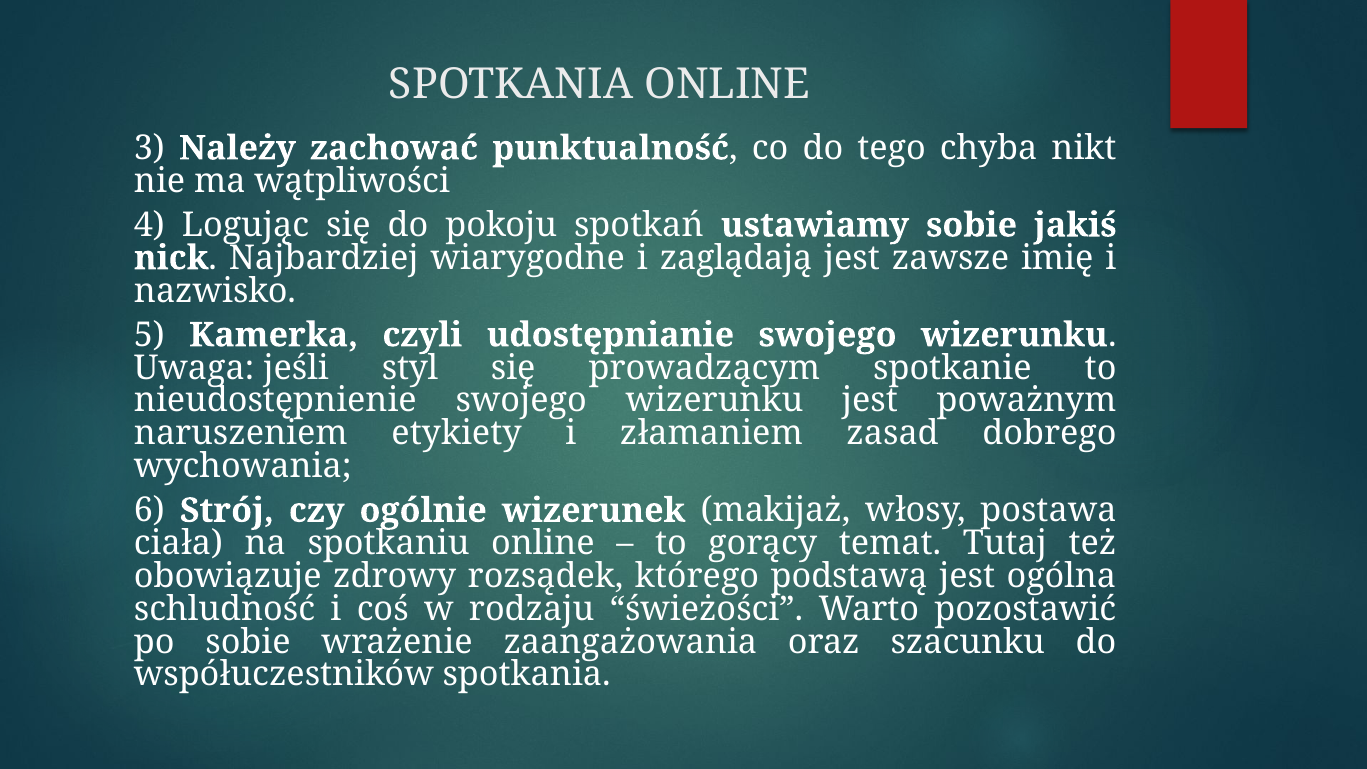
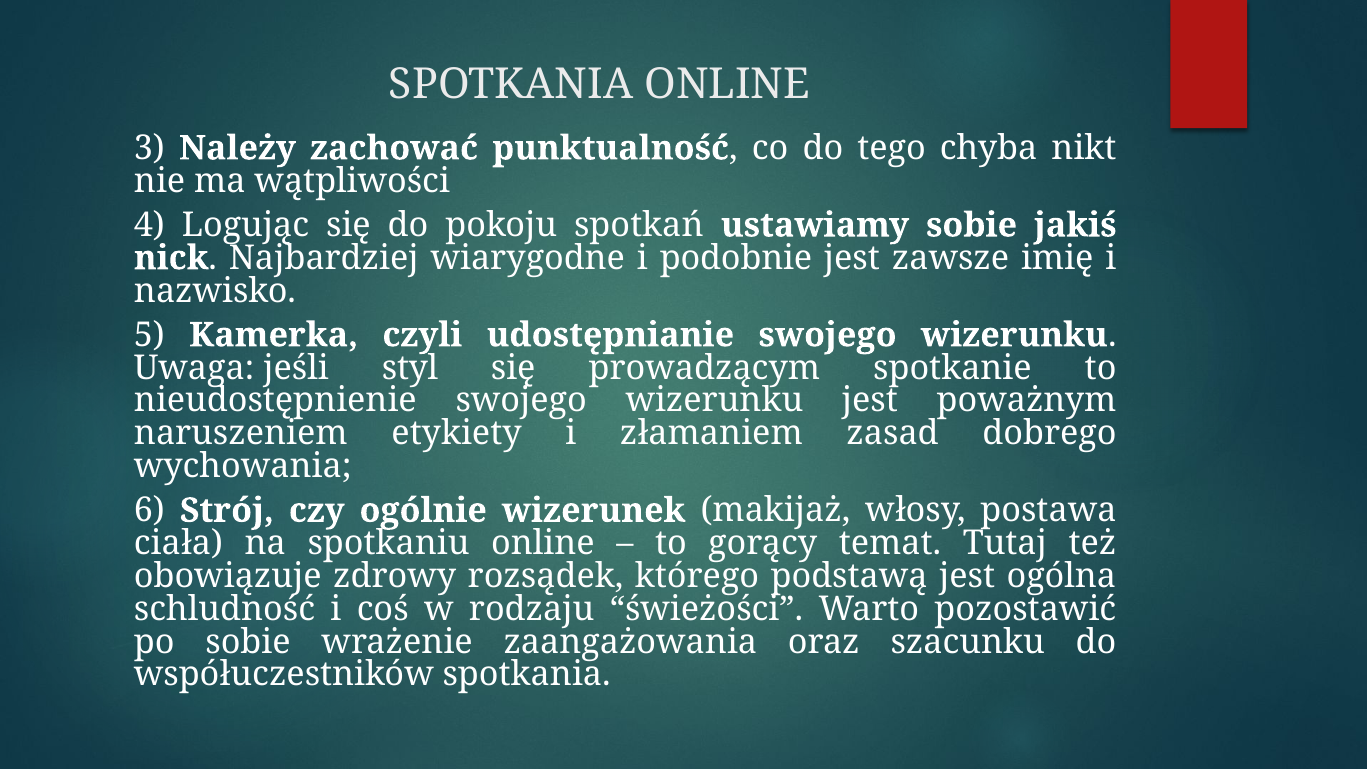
zaglądają: zaglądają -> podobnie
